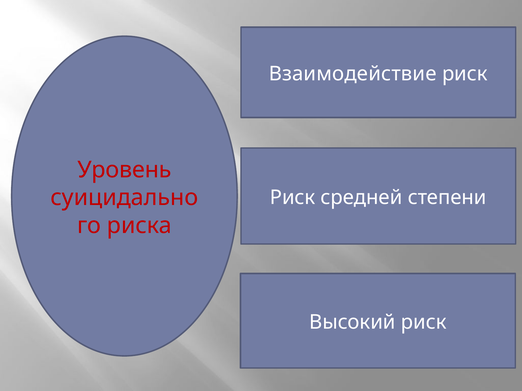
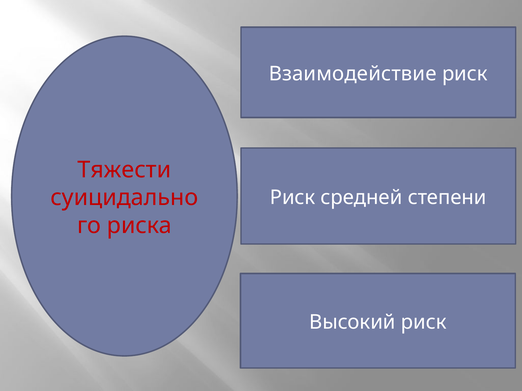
Уровень: Уровень -> Тяжести
